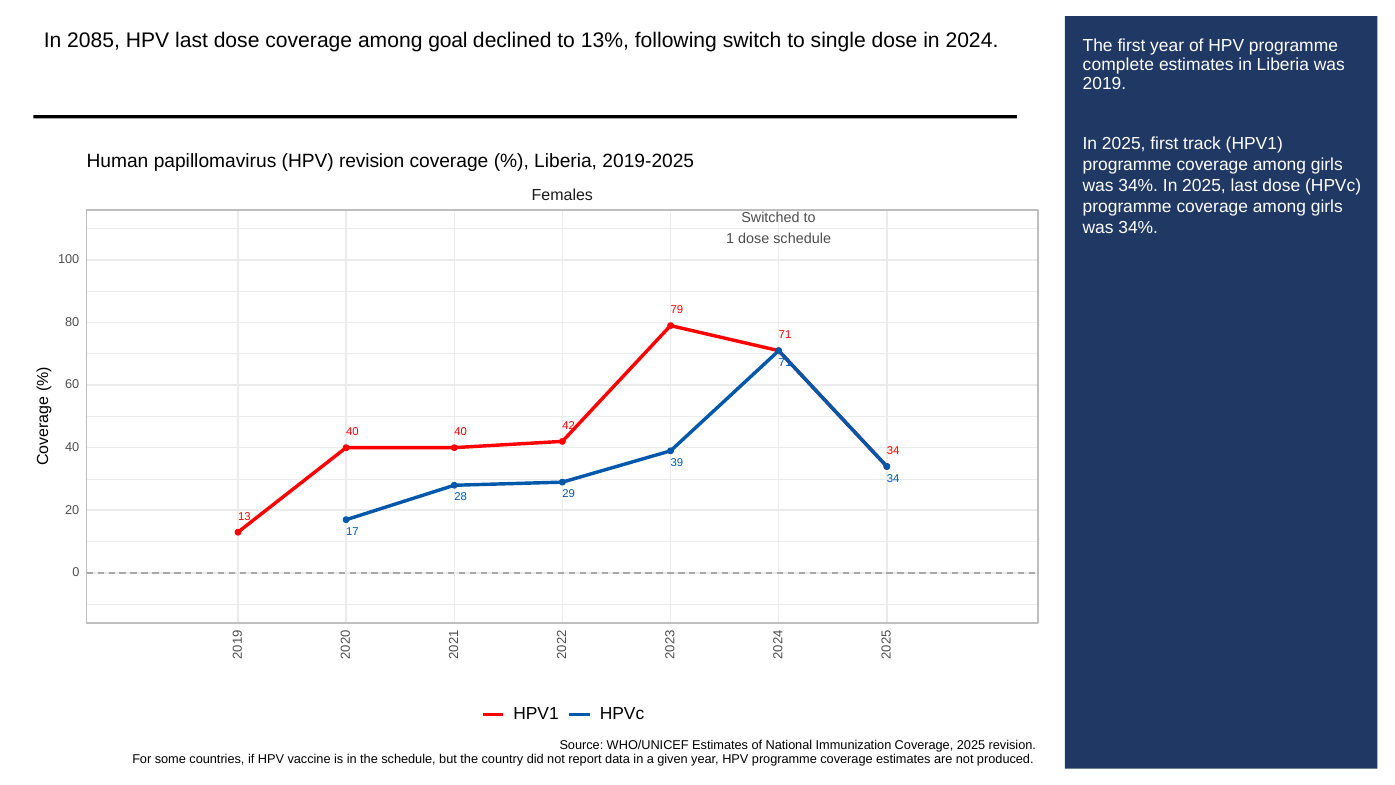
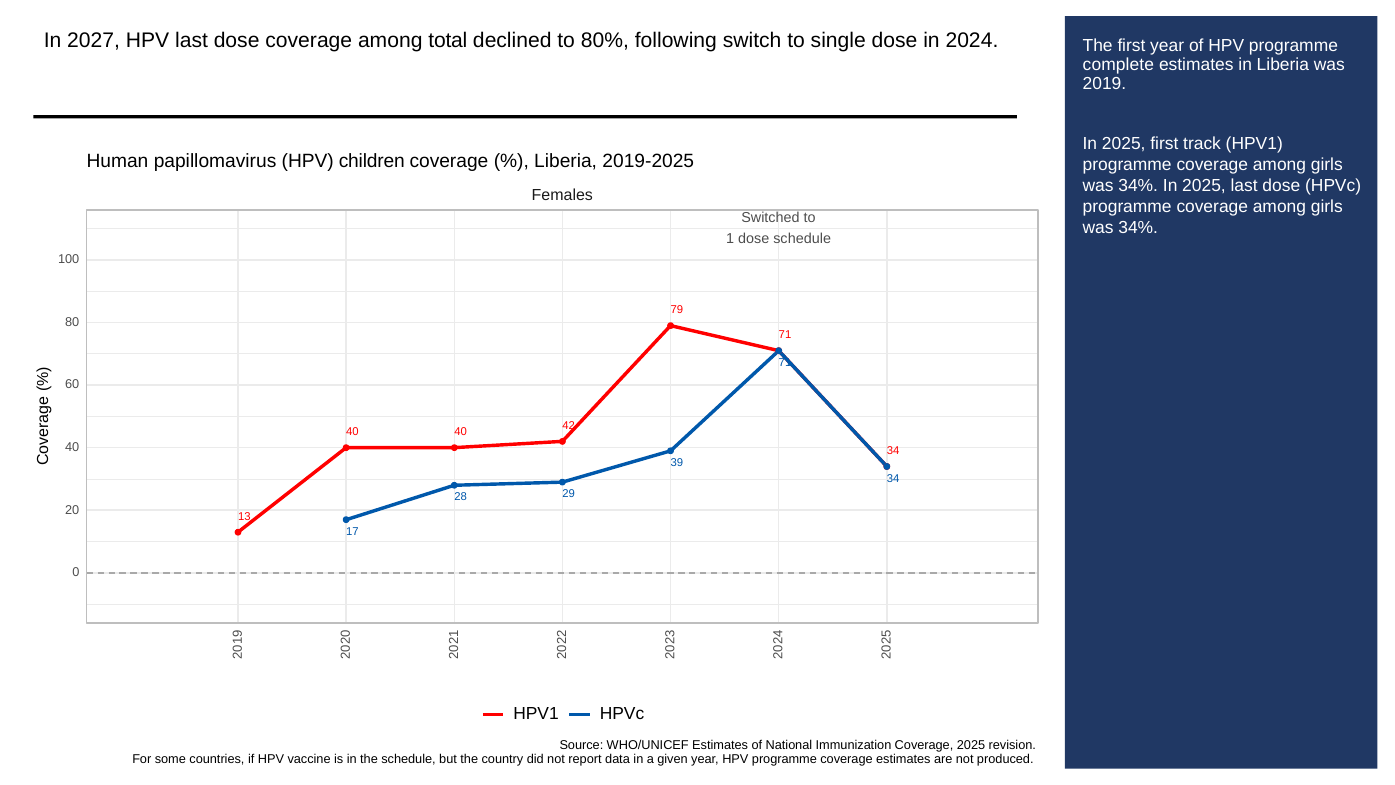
2085: 2085 -> 2027
goal: goal -> total
13%: 13% -> 80%
HPV revision: revision -> children
